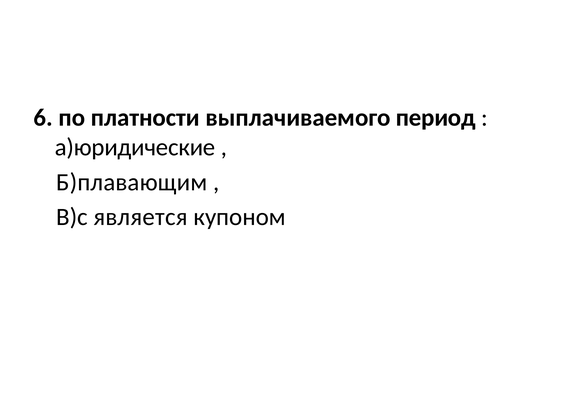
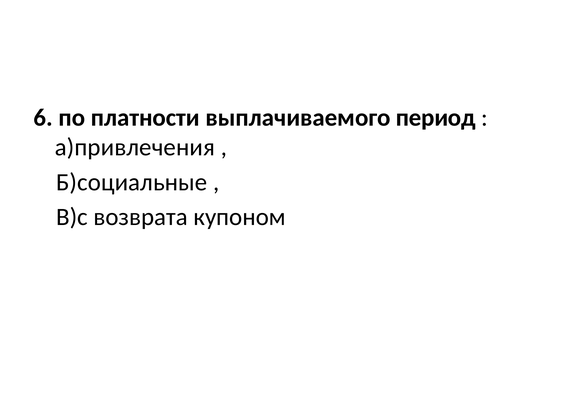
а)юридические: а)юридические -> а)привлечения
Б)плавающим: Б)плавающим -> Б)социальные
является: является -> возврата
